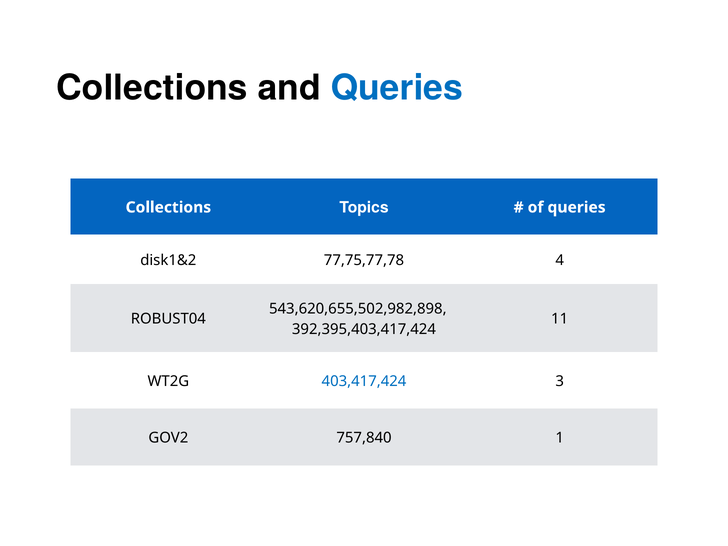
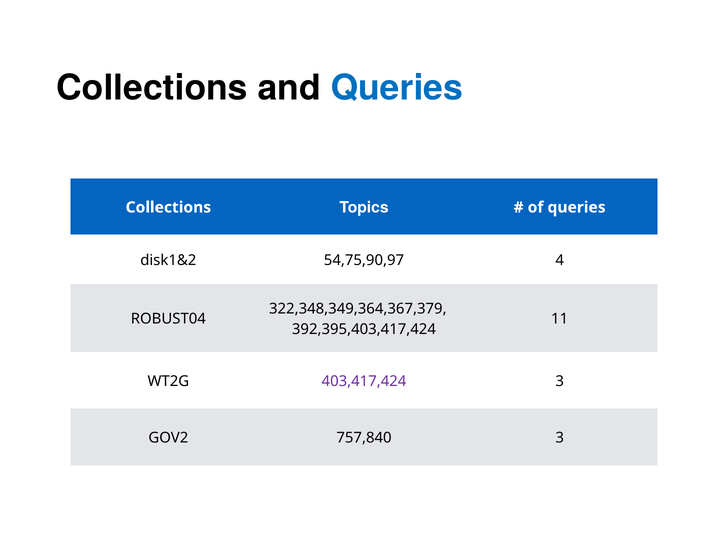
77,75,77,78: 77,75,77,78 -> 54,75,90,97
543,620,655,502,982,898: 543,620,655,502,982,898 -> 322,348,349,364,367,379
403,417,424 colour: blue -> purple
757,840 1: 1 -> 3
